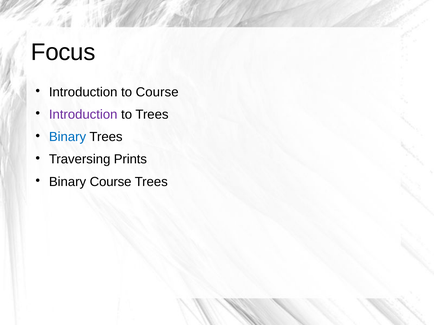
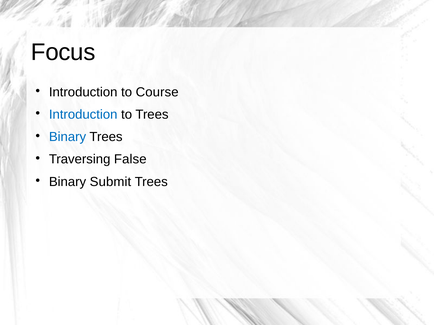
Introduction at (83, 115) colour: purple -> blue
Prints: Prints -> False
Binary Course: Course -> Submit
